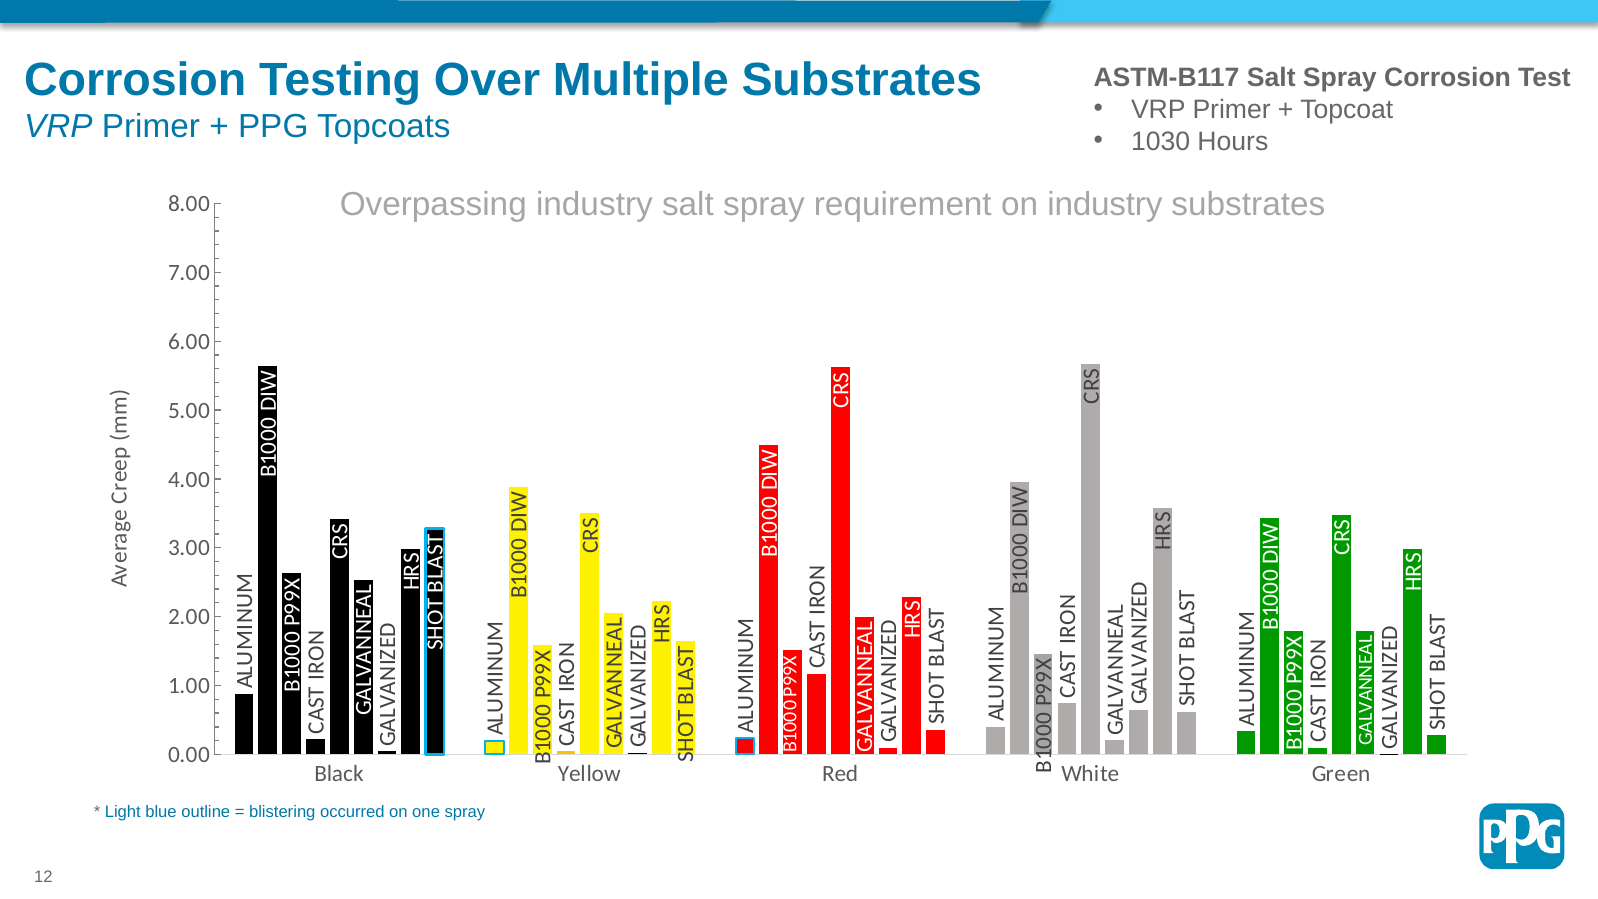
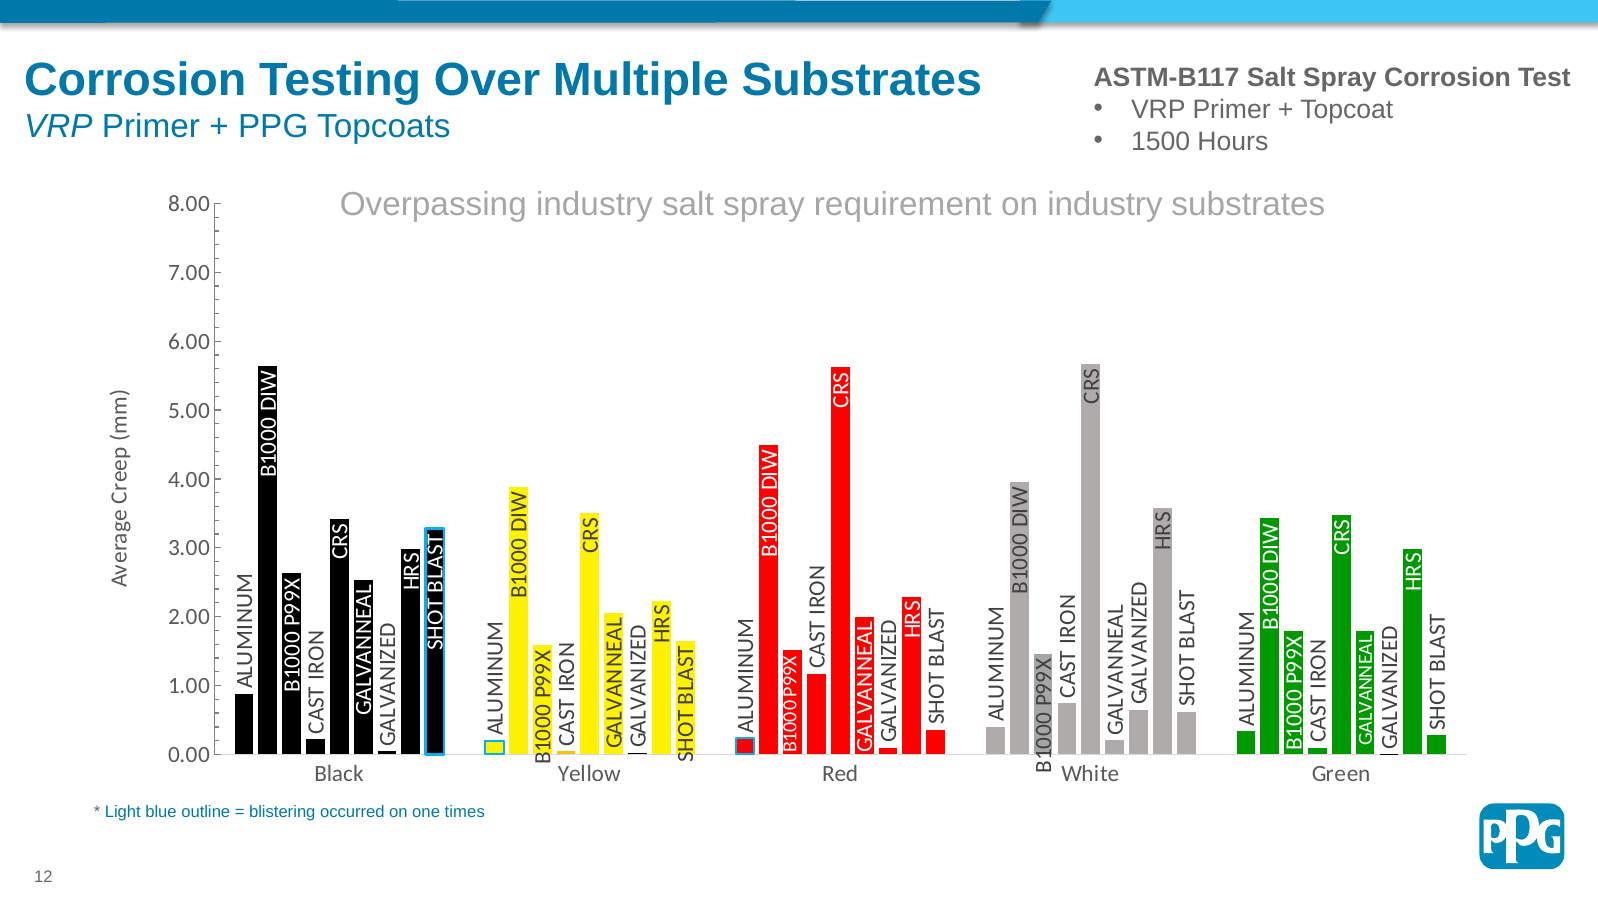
1030: 1030 -> 1500
one spray: spray -> times
